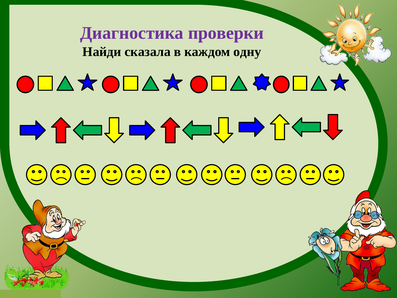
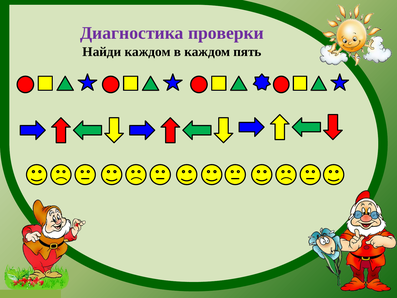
Найди сказала: сказала -> каждом
одну: одну -> пять
